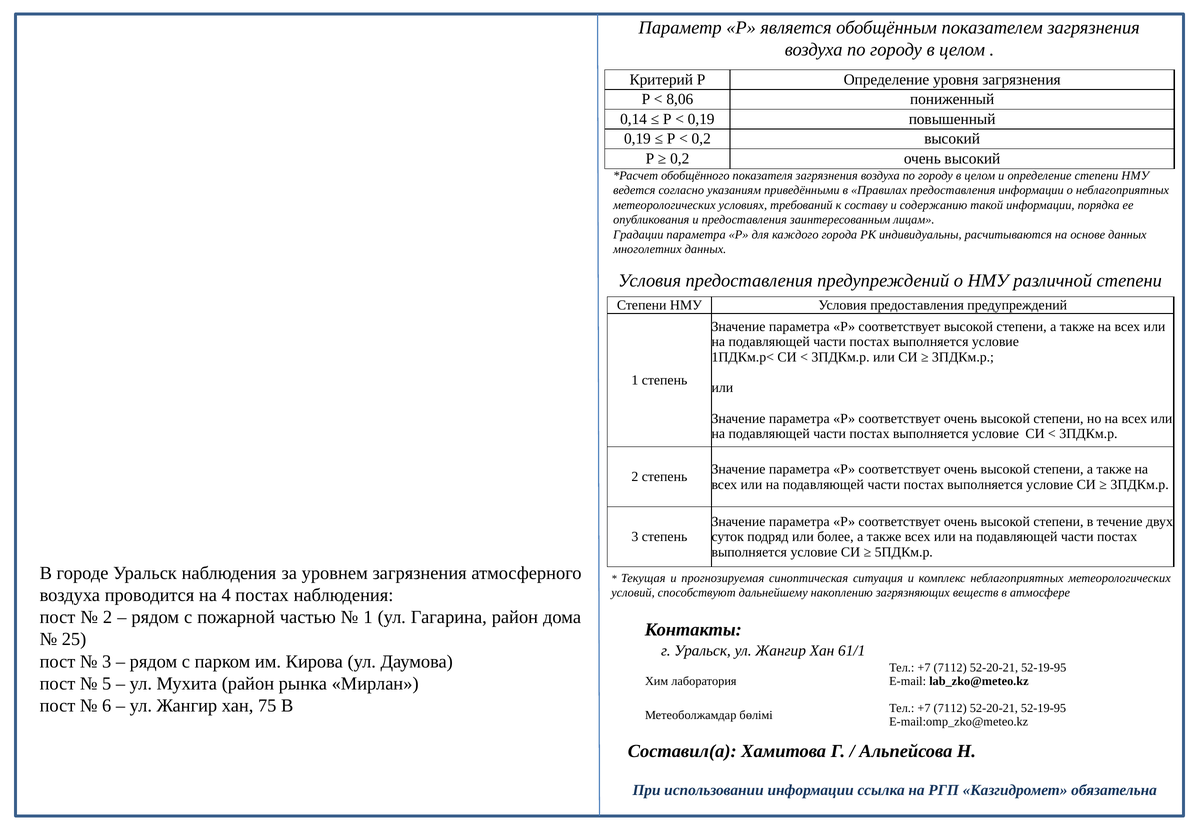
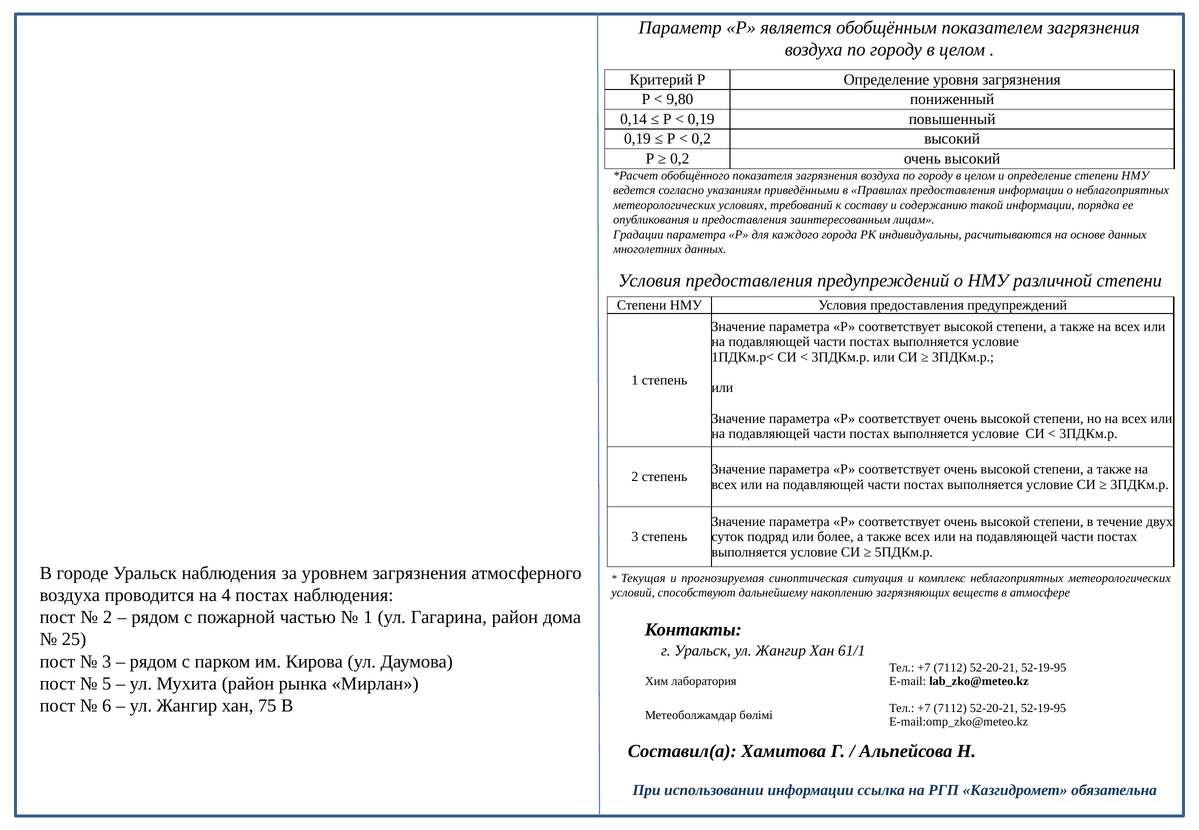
8,06: 8,06 -> 9,80
